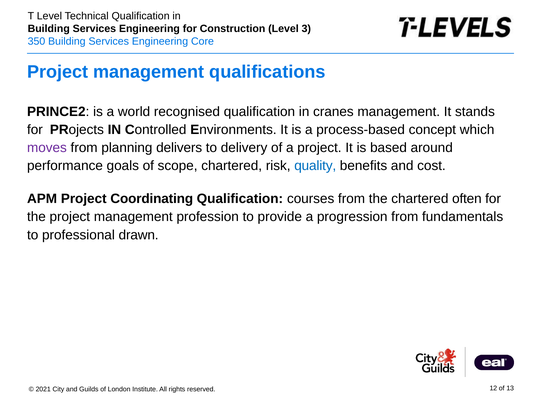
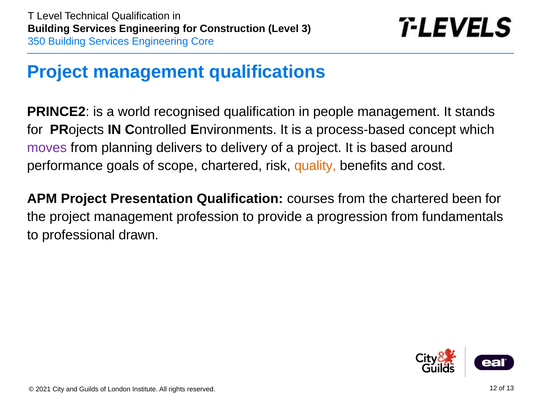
cranes: cranes -> people
quality colour: blue -> orange
Coordinating: Coordinating -> Presentation
often: often -> been
